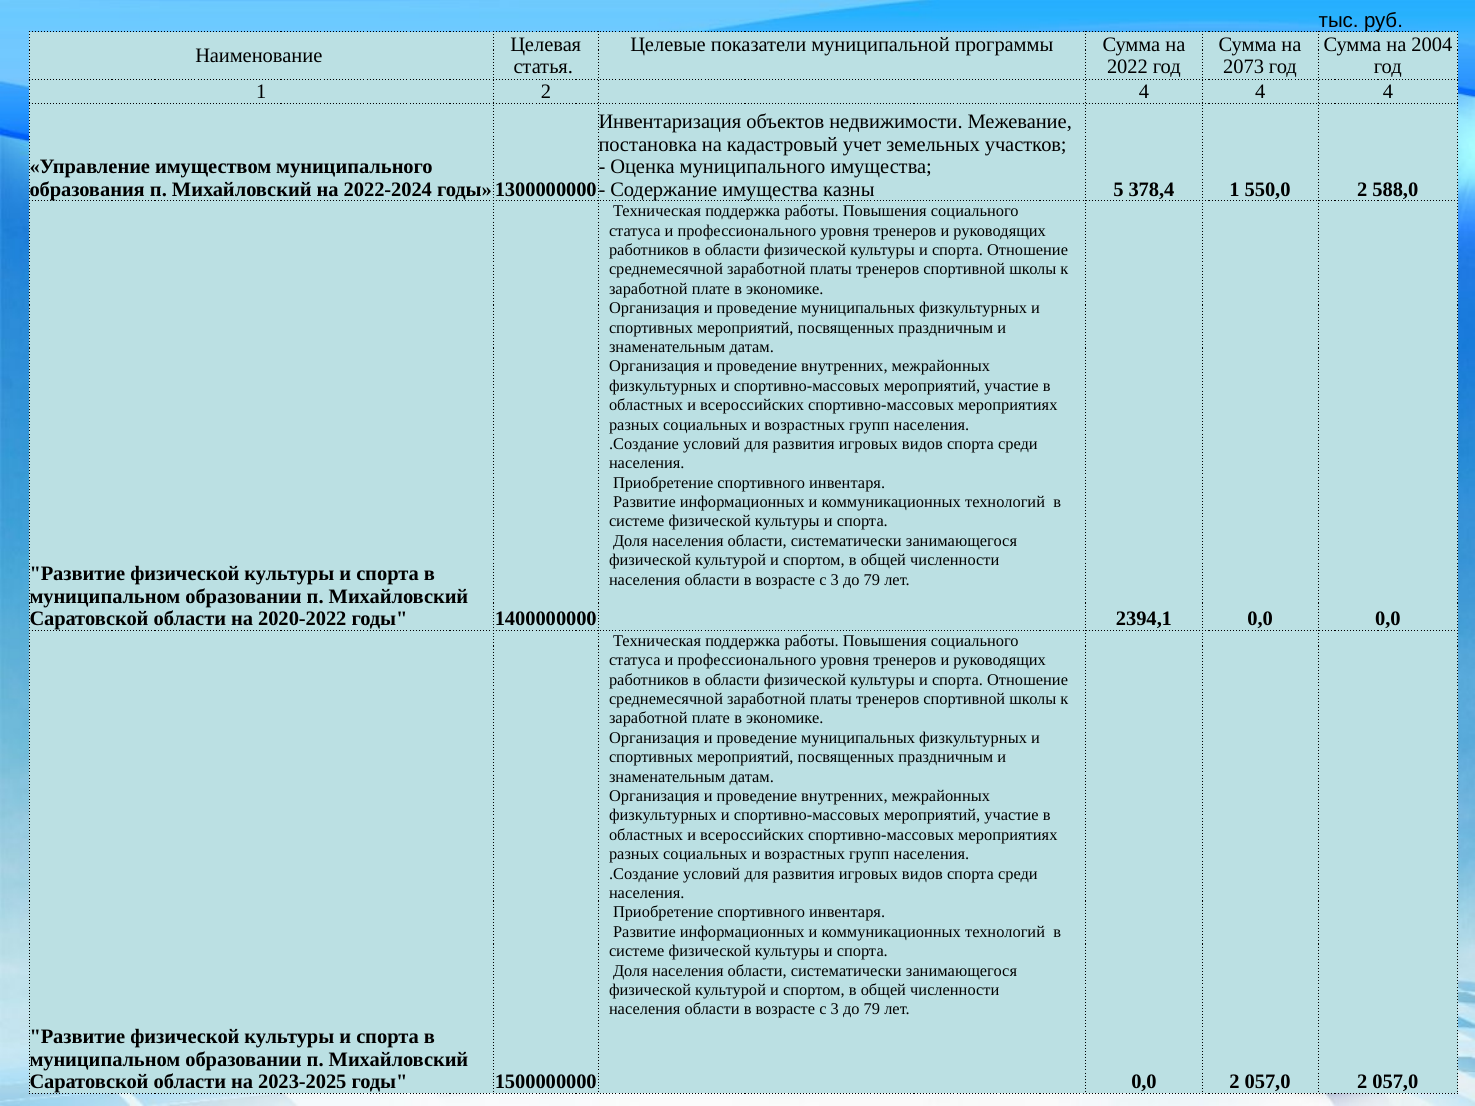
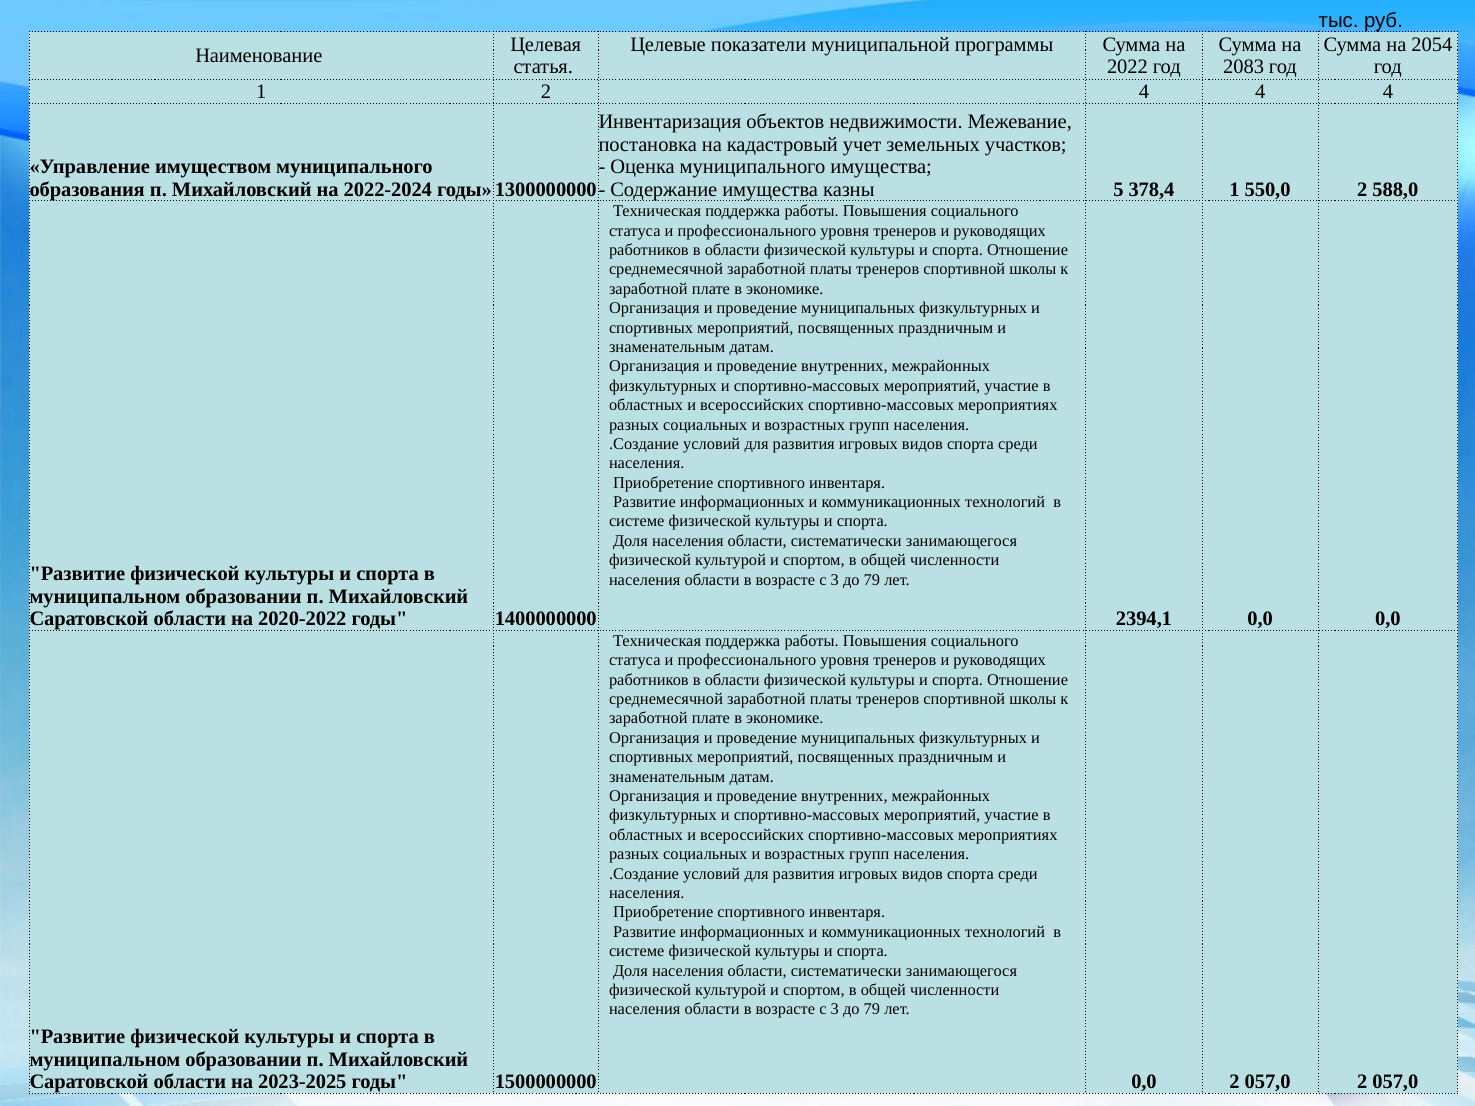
2004: 2004 -> 2054
2073: 2073 -> 2083
